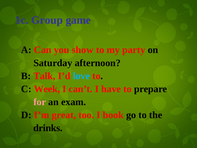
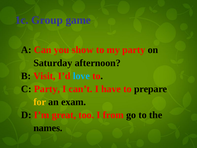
Talk: Talk -> Visit
C Week: Week -> Party
for colour: pink -> yellow
book: book -> from
drinks: drinks -> names
